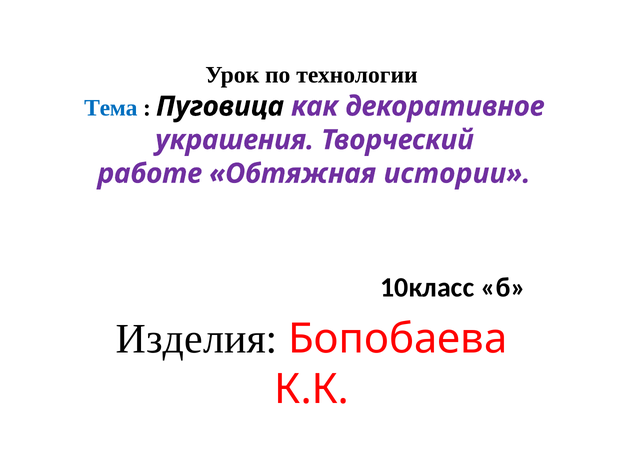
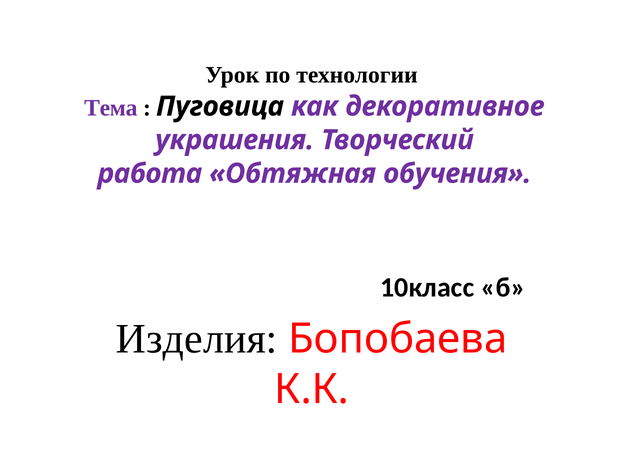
Тема colour: blue -> purple
работе: работе -> работа
истории: истории -> обучения
